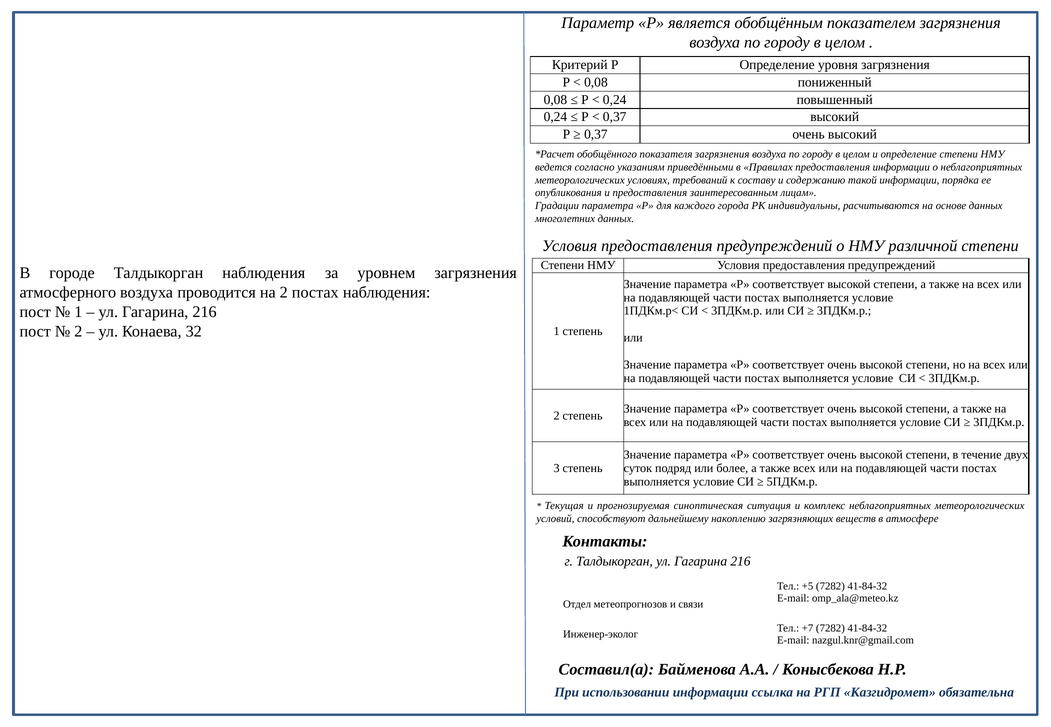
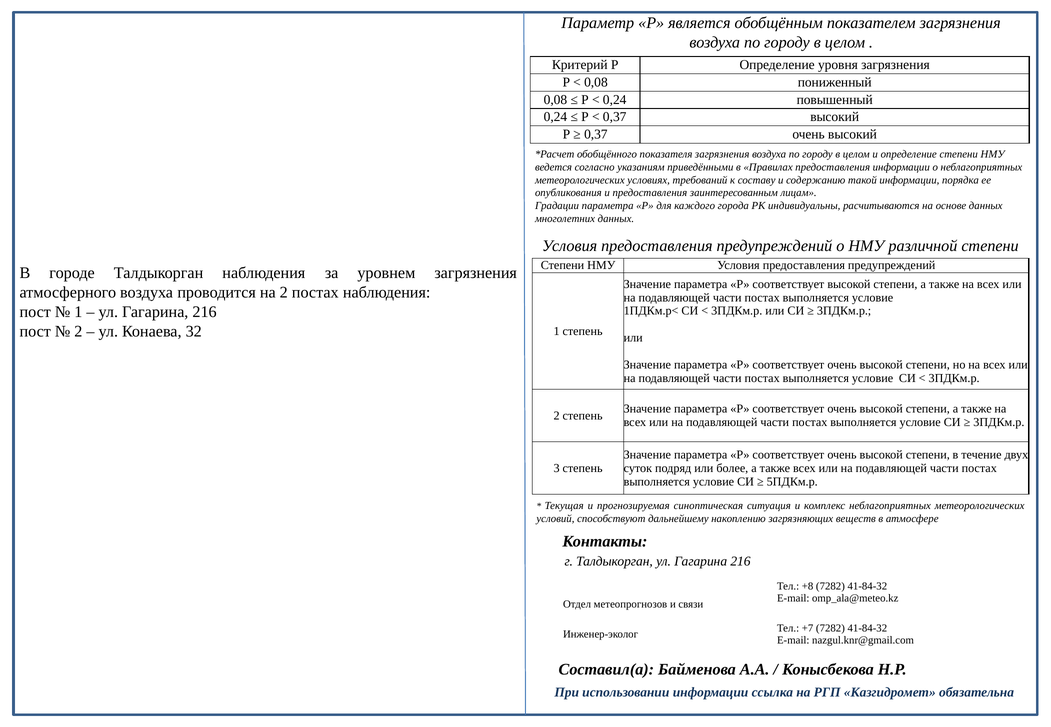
+5: +5 -> +8
